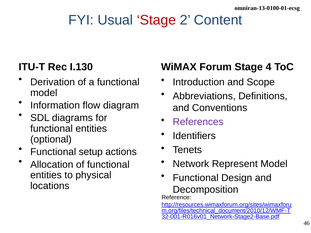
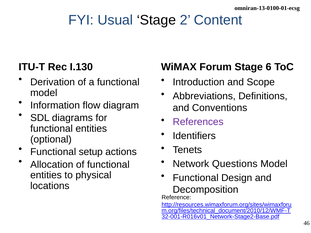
Stage at (156, 20) colour: red -> black
4: 4 -> 6
Represent: Represent -> Questions
